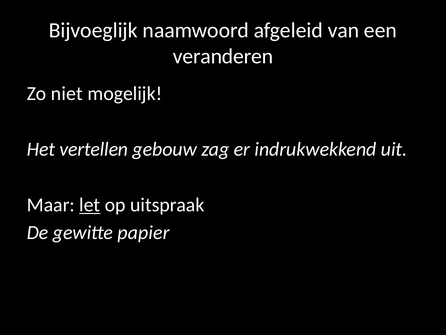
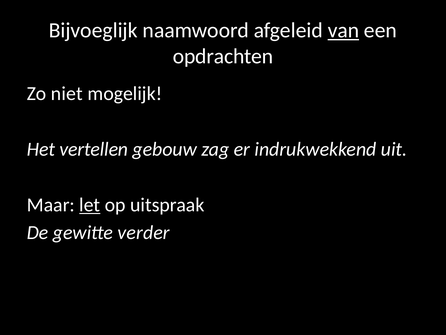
van underline: none -> present
veranderen: veranderen -> opdrachten
papier: papier -> verder
